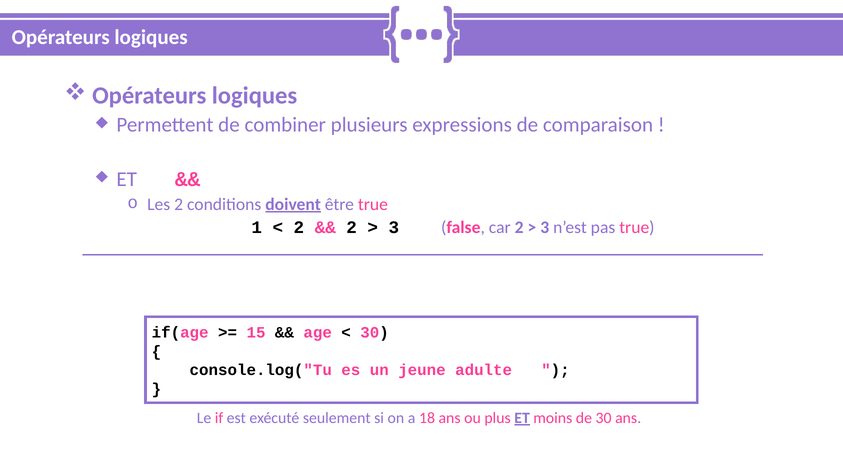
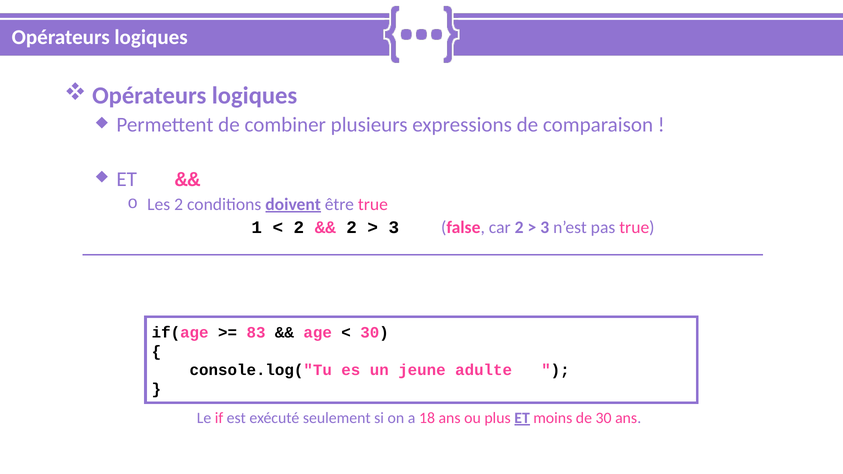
15: 15 -> 83
